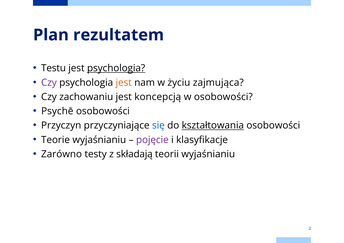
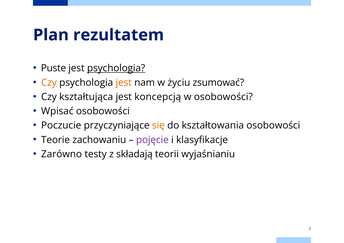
Testu: Testu -> Puste
Czy at (49, 83) colour: purple -> orange
zajmująca: zajmująca -> zsumować
zachowaniu: zachowaniu -> kształtująca
Psychḗ: Psychḗ -> Wpisać
Przyczyn: Przyczyn -> Poczucie
się colour: blue -> orange
kształtowania underline: present -> none
Teorie wyjaśnianiu: wyjaśnianiu -> zachowaniu
